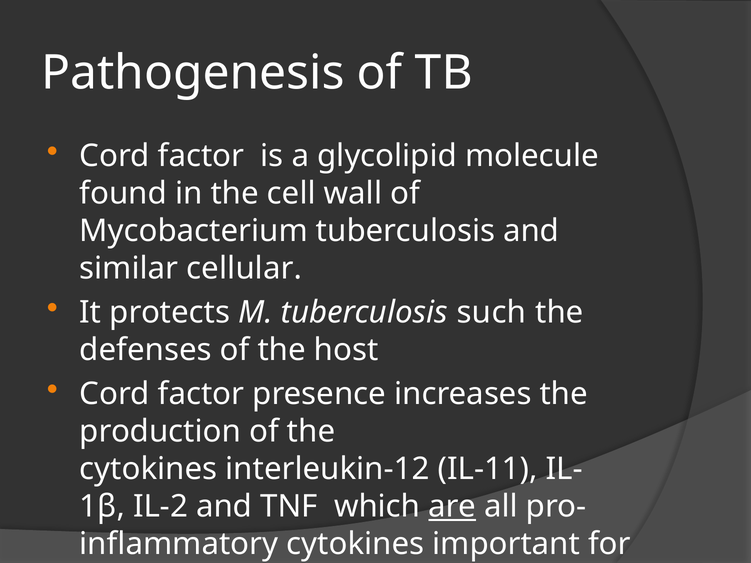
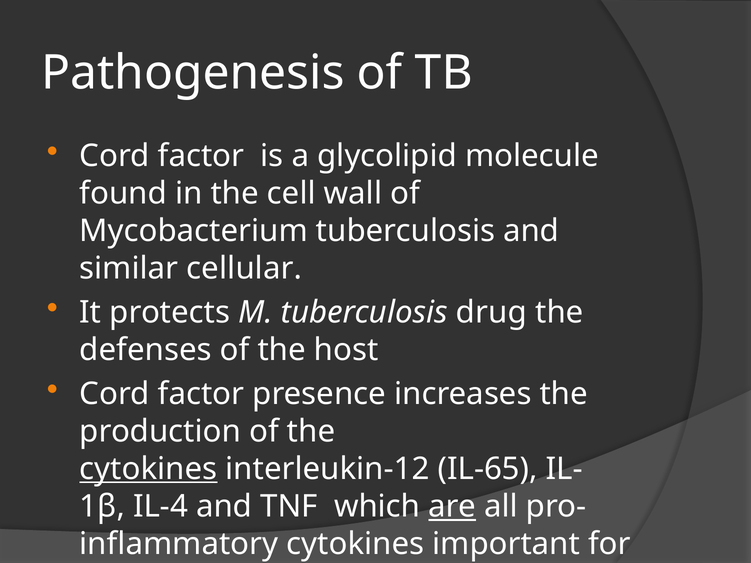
such: such -> drug
cytokines at (148, 469) underline: none -> present
IL-11: IL-11 -> IL-65
IL-2: IL-2 -> IL-4
